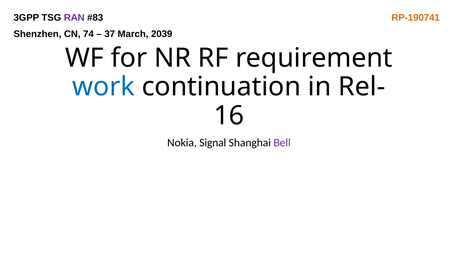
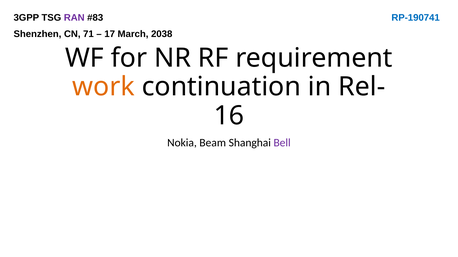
RP-190741 colour: orange -> blue
74: 74 -> 71
37: 37 -> 17
2039: 2039 -> 2038
work colour: blue -> orange
Signal: Signal -> Beam
